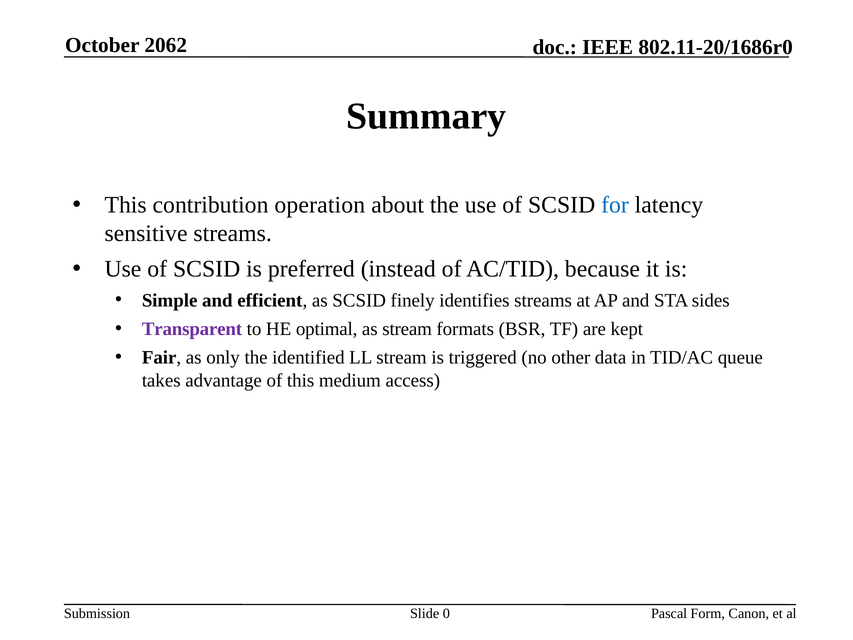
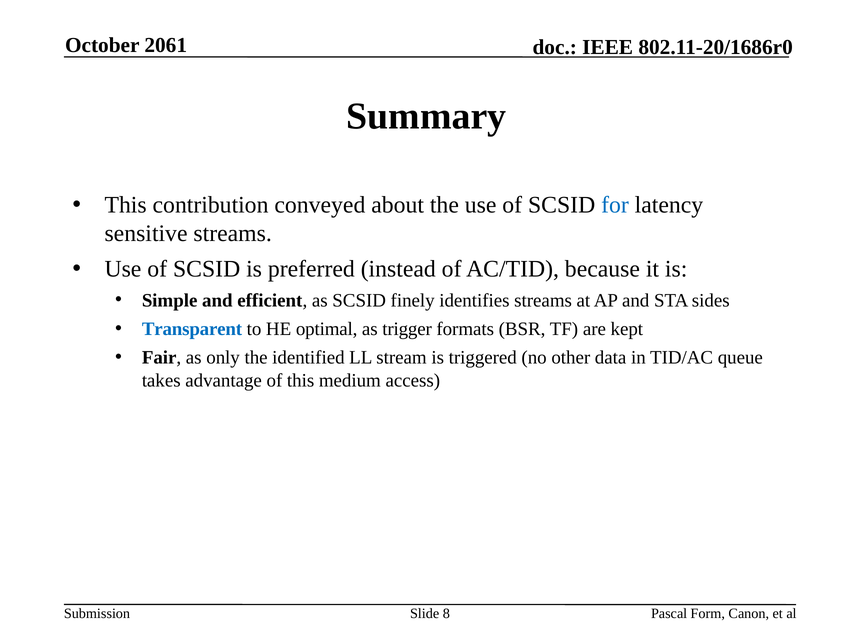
2062: 2062 -> 2061
operation: operation -> conveyed
Transparent colour: purple -> blue
as stream: stream -> trigger
0: 0 -> 8
